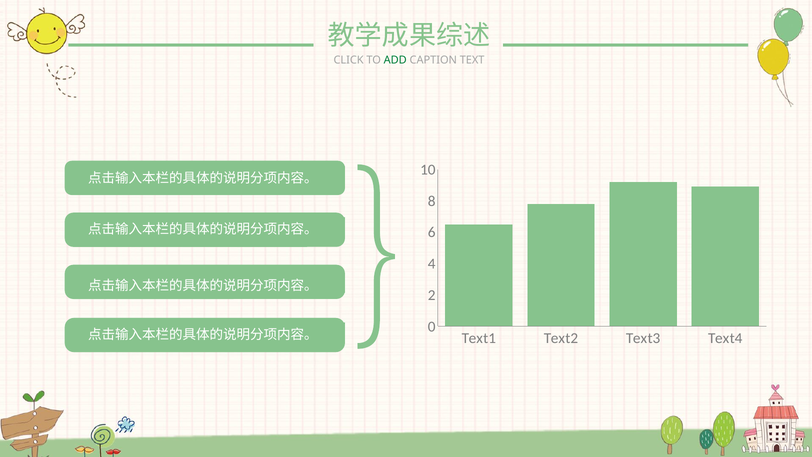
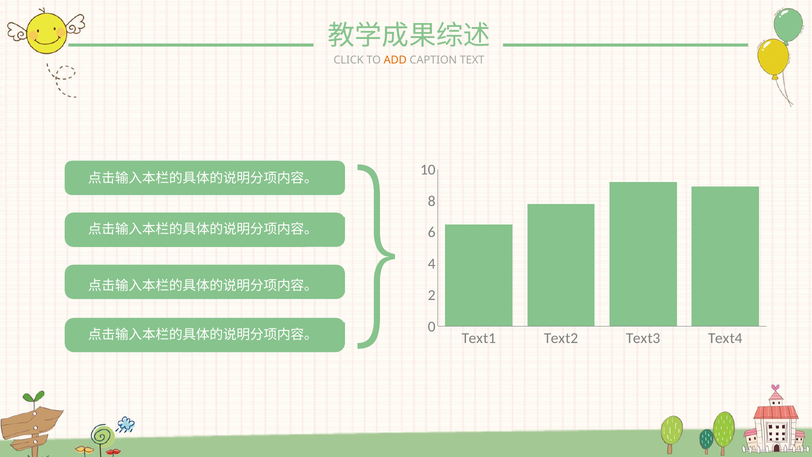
ADD colour: green -> orange
